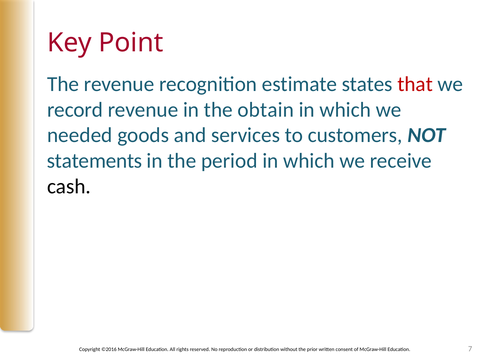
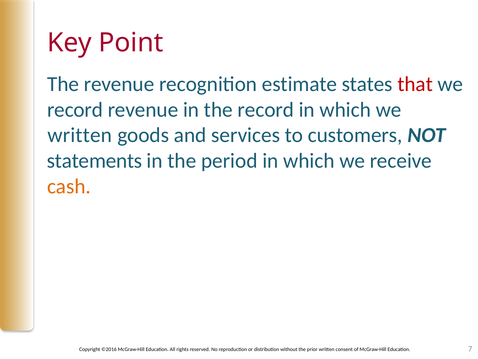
the obtain: obtain -> record
needed at (80, 135): needed -> written
cash colour: black -> orange
